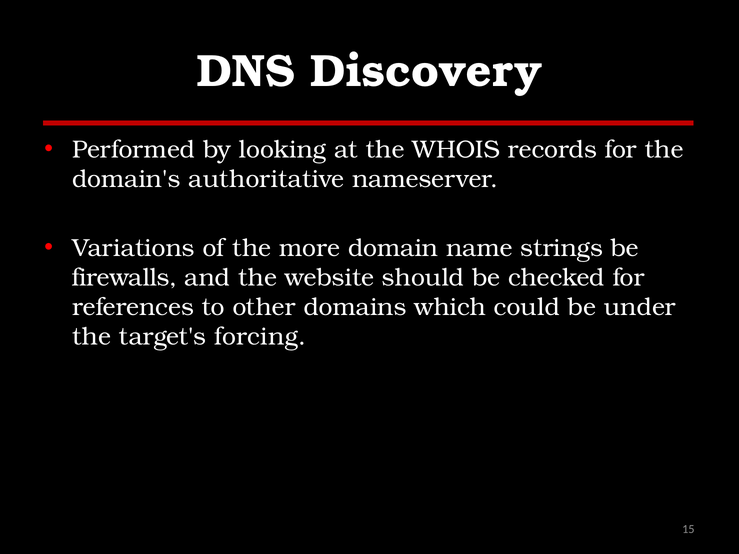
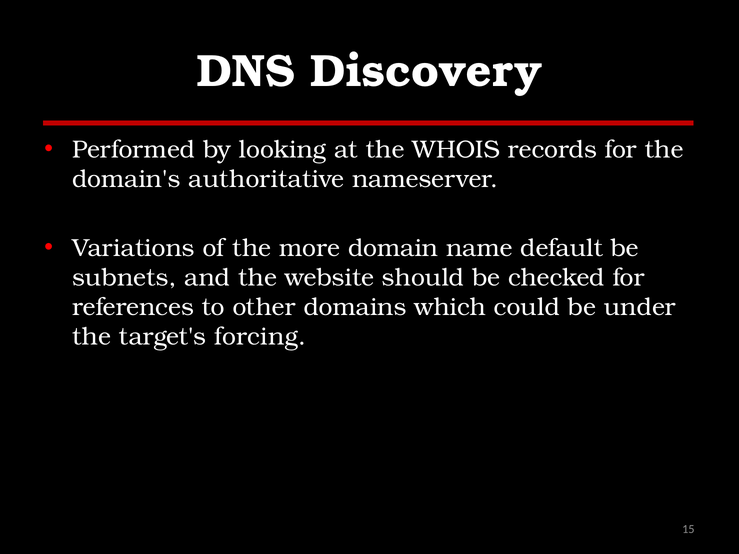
strings: strings -> default
firewalls: firewalls -> subnets
